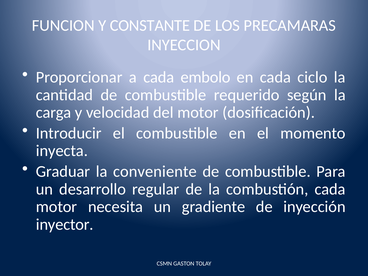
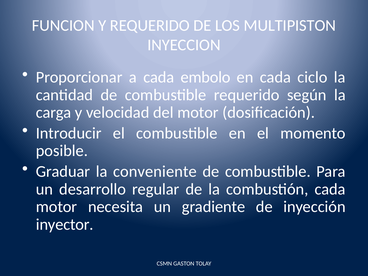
Y CONSTANTE: CONSTANTE -> REQUERIDO
PRECAMARAS: PRECAMARAS -> MULTIPISTON
inyecta: inyecta -> posible
